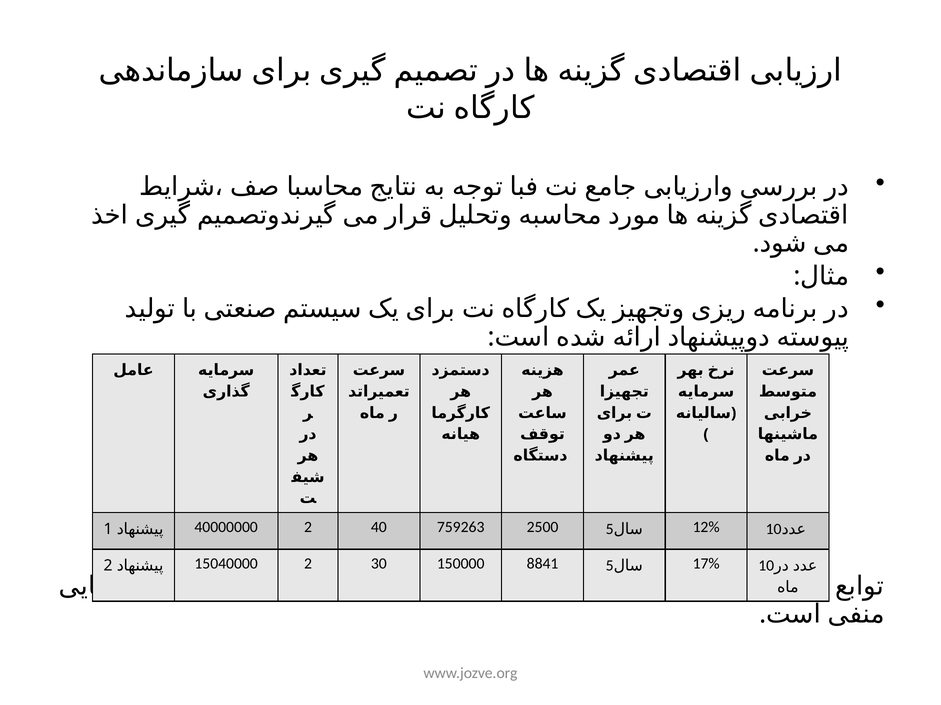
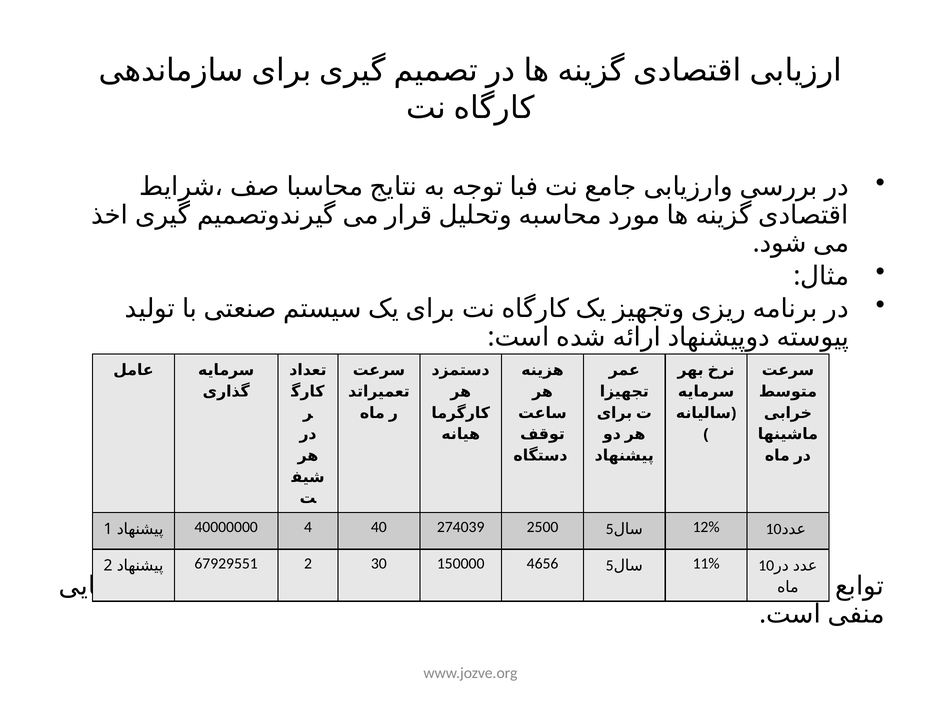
40000000 2: 2 -> 4
759263: 759263 -> 274039
15040000: 15040000 -> 67929551
8841: 8841 -> 4656
17%: 17% -> 11%
